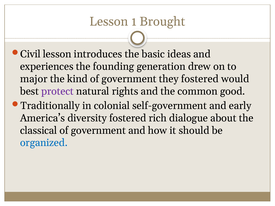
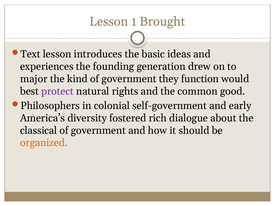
Civil: Civil -> Text
they fostered: fostered -> function
Traditionally: Traditionally -> Philosophers
organized colour: blue -> orange
